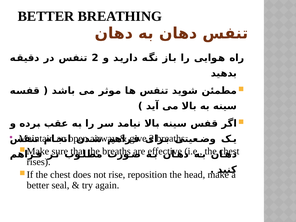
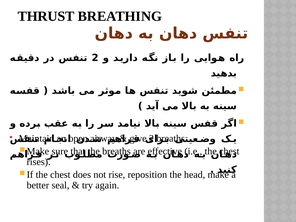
BETTER at (46, 16): BETTER -> THRUST
